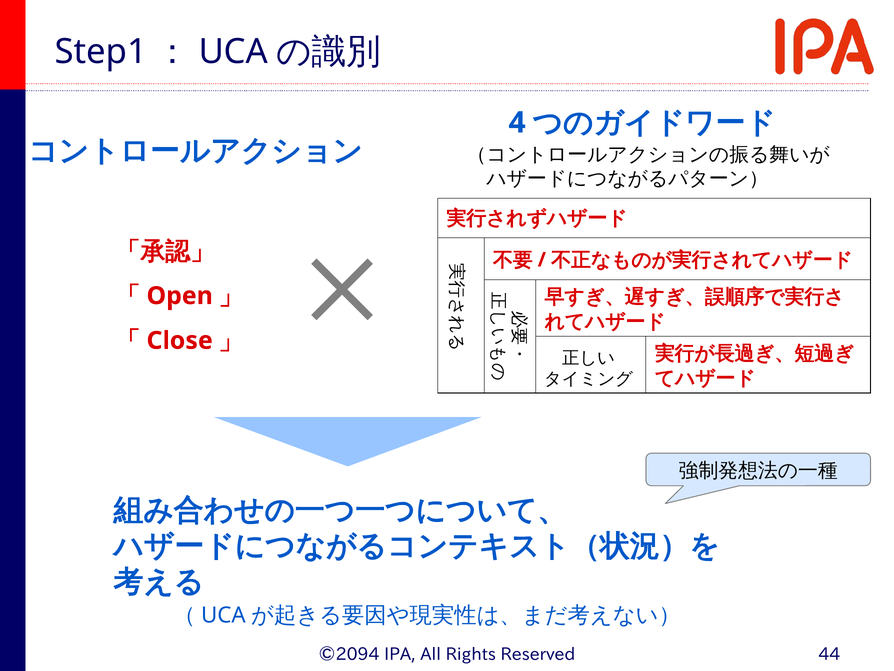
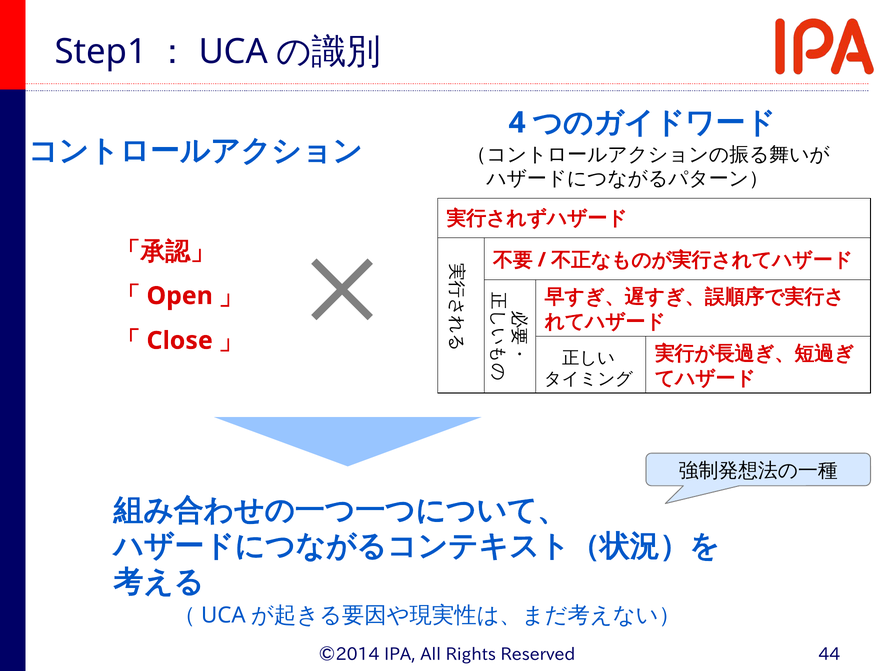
©2094: ©2094 -> ©2014
